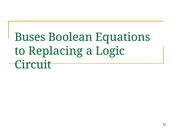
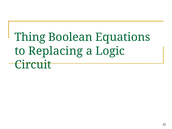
Buses: Buses -> Thing
